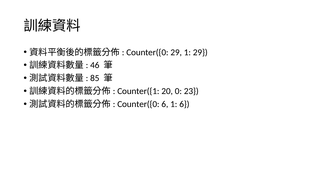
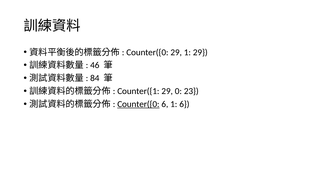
85: 85 -> 84
Counter({1 20: 20 -> 29
Counter({0 at (138, 104) underline: none -> present
